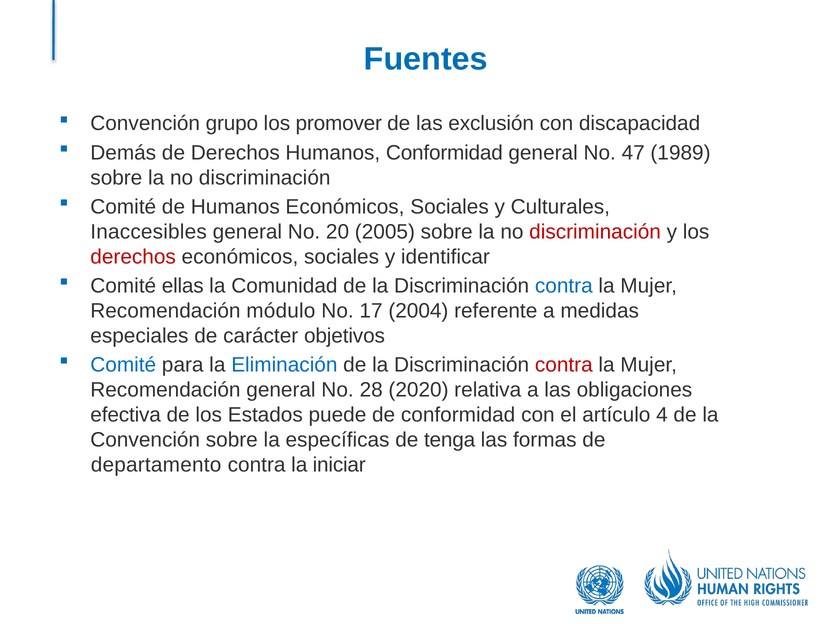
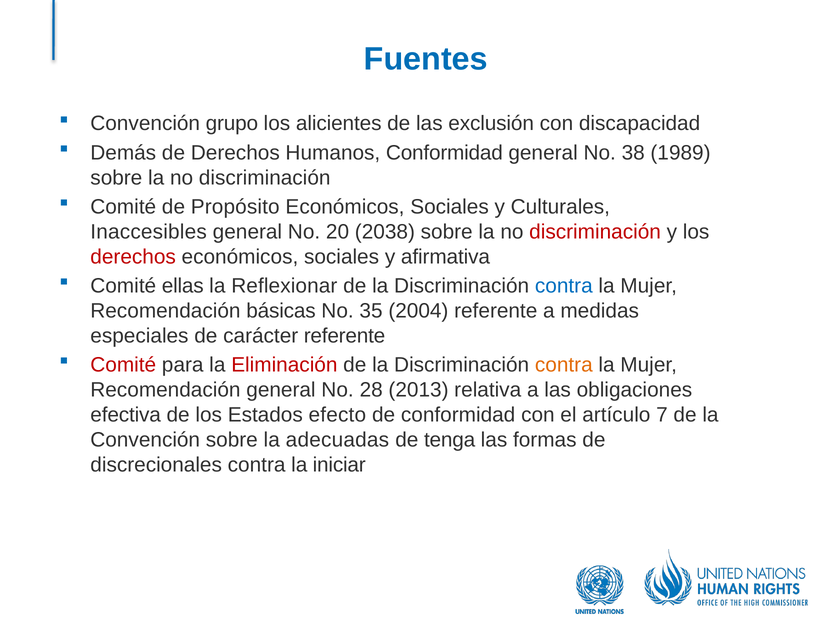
promover: promover -> alicientes
47: 47 -> 38
de Humanos: Humanos -> Propósito
2005: 2005 -> 2038
identificar: identificar -> afirmativa
Comunidad: Comunidad -> Reflexionar
módulo: módulo -> básicas
17: 17 -> 35
carácter objetivos: objetivos -> referente
Comité at (123, 365) colour: blue -> red
Eliminación colour: blue -> red
contra at (564, 365) colour: red -> orange
2020: 2020 -> 2013
puede: puede -> efecto
4: 4 -> 7
específicas: específicas -> adecuadas
departamento: departamento -> discrecionales
